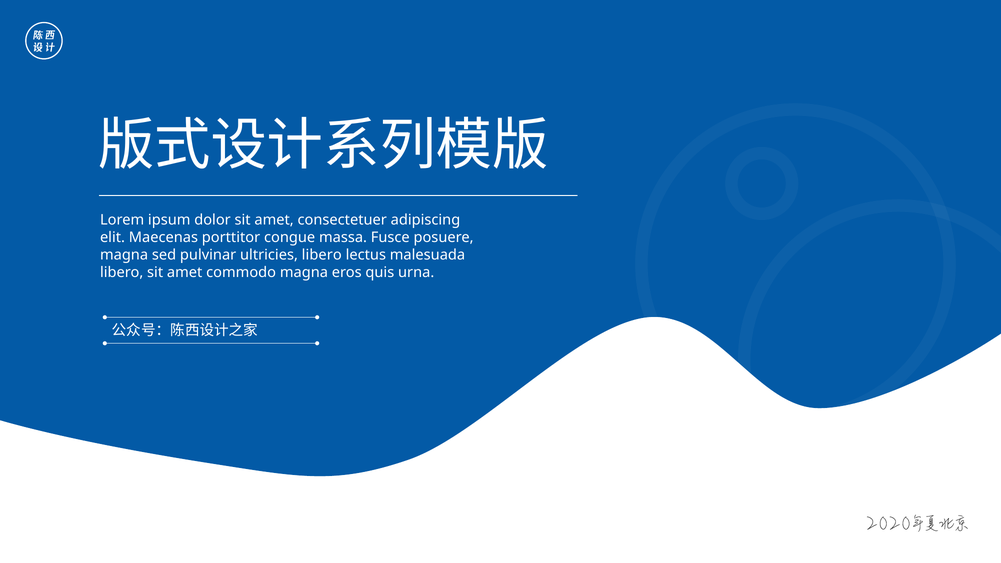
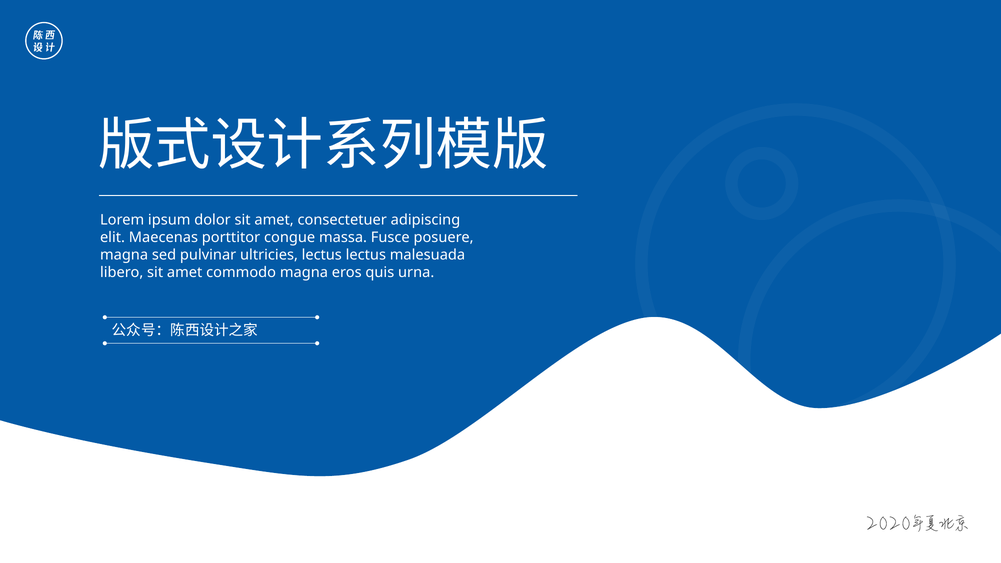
ultricies libero: libero -> lectus
